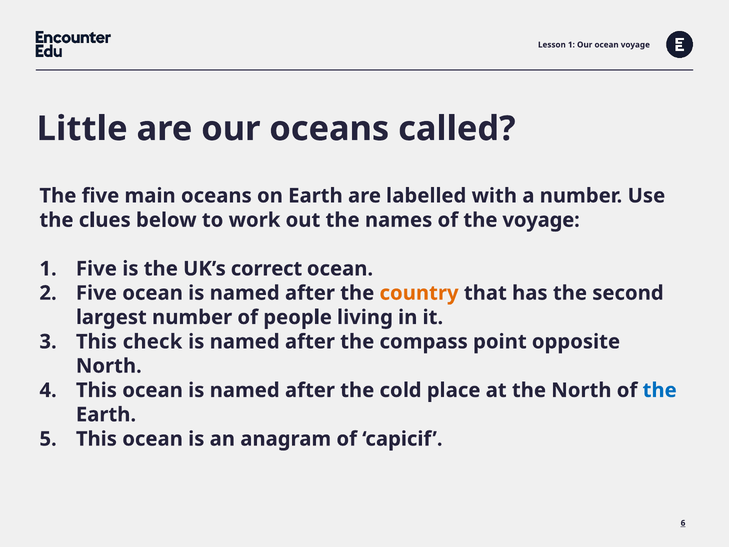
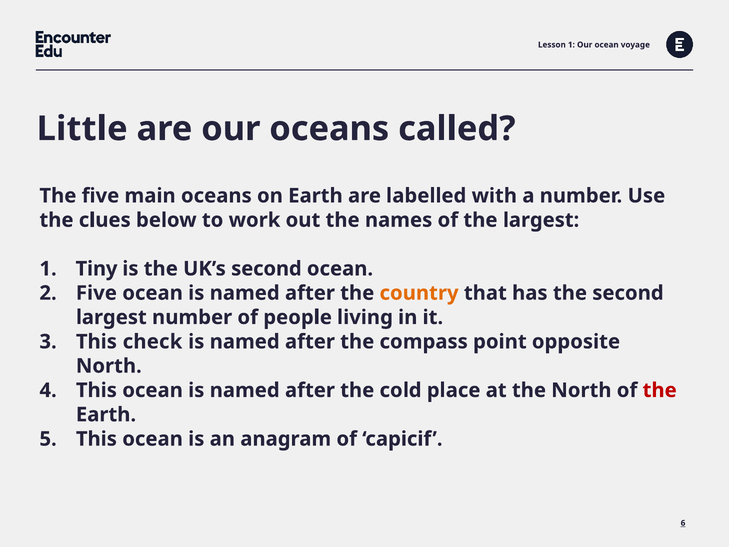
the voyage: voyage -> largest
1 Five: Five -> Tiny
UK’s correct: correct -> second
the at (660, 390) colour: blue -> red
